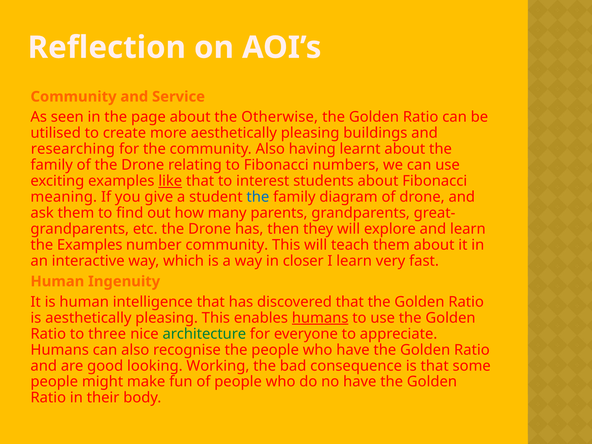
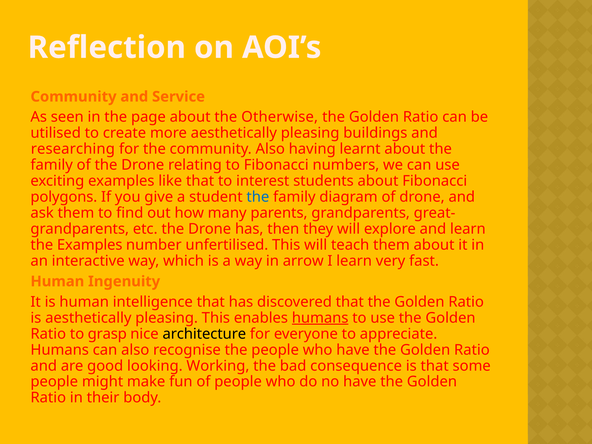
like underline: present -> none
meaning: meaning -> polygons
number community: community -> unfertilised
closer: closer -> arrow
three: three -> grasp
architecture colour: green -> black
